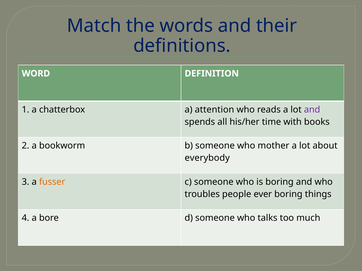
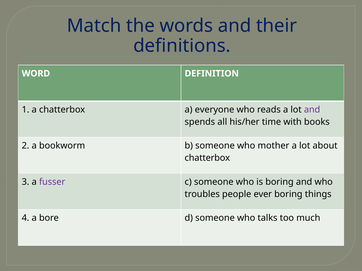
attention: attention -> everyone
everybody at (207, 158): everybody -> chatterbox
fusser colour: orange -> purple
